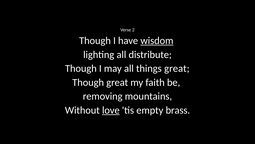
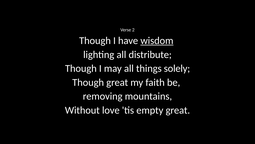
things great: great -> solely
love underline: present -> none
empty brass: brass -> great
